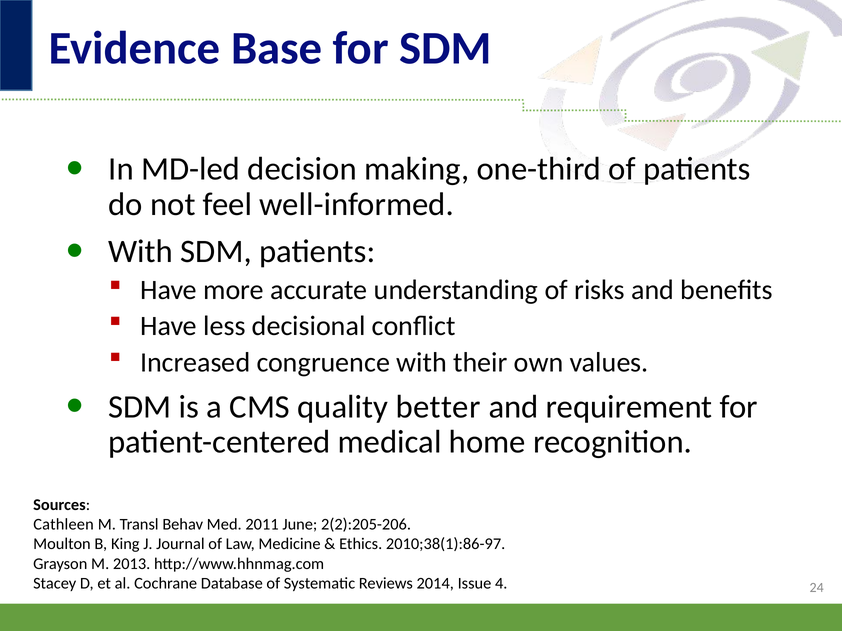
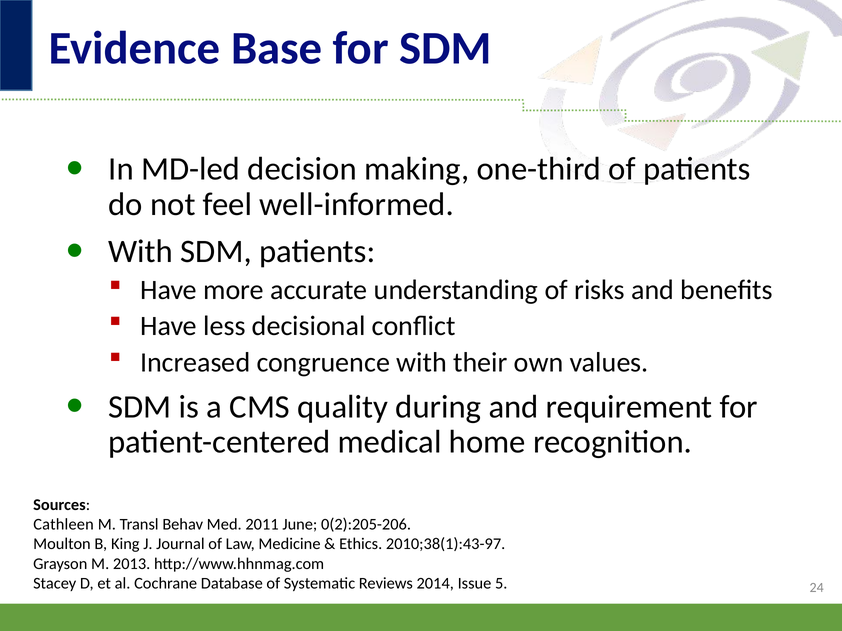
better: better -> during
2(2):205-206: 2(2):205-206 -> 0(2):205-206
2010;38(1):86-97: 2010;38(1):86-97 -> 2010;38(1):43-97
4: 4 -> 5
